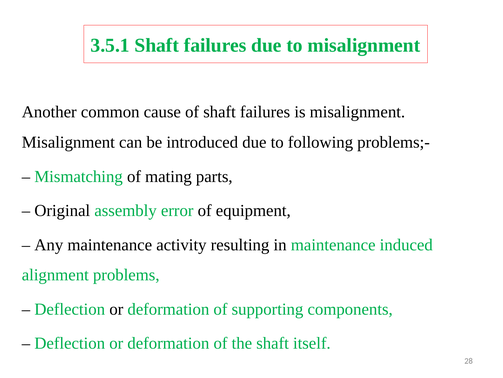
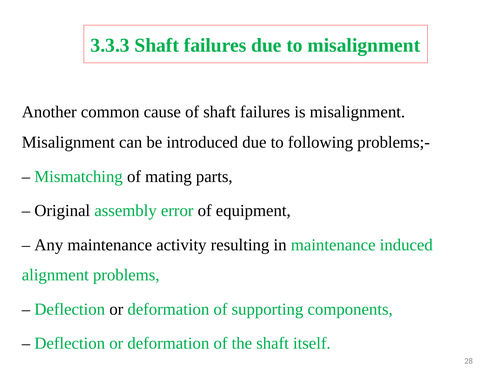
3.5.1: 3.5.1 -> 3.3.3
